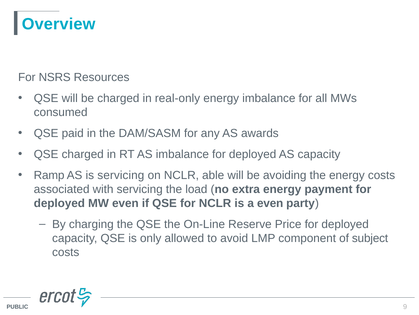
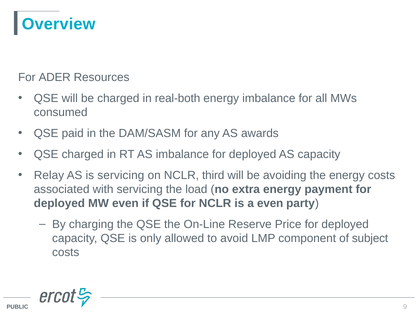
NSRS: NSRS -> ADER
real-only: real-only -> real-both
Ramp: Ramp -> Relay
able: able -> third
